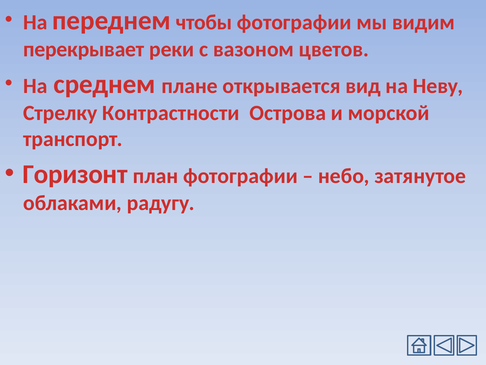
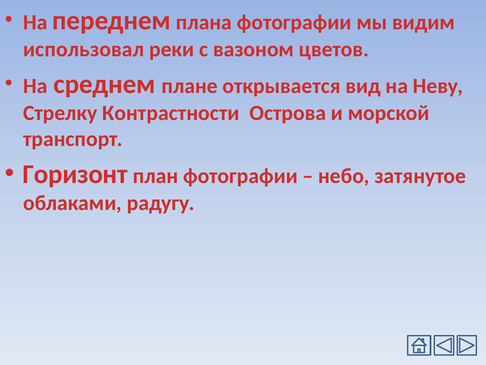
чтобы: чтобы -> плана
перекрывает: перекрывает -> использовал
